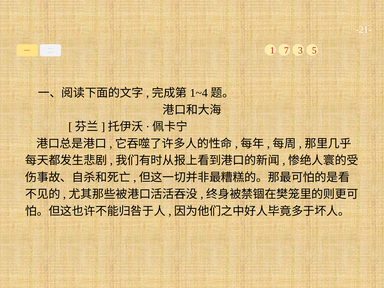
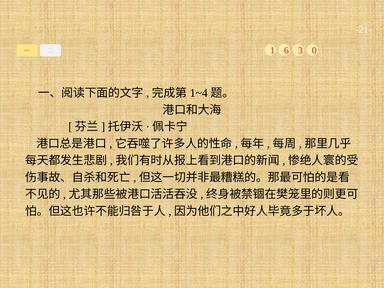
7: 7 -> 6
5: 5 -> 0
